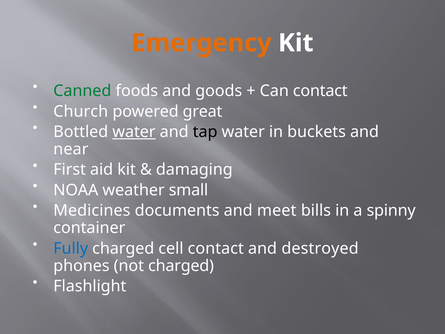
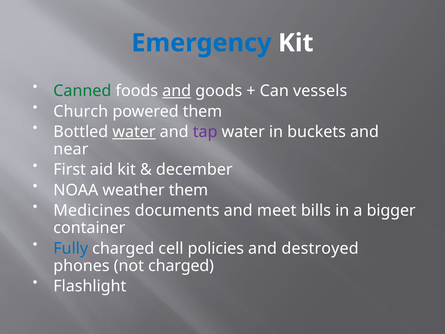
Emergency colour: orange -> blue
and at (177, 91) underline: none -> present
Can contact: contact -> vessels
powered great: great -> them
tap colour: black -> purple
damaging: damaging -> december
weather small: small -> them
spinny: spinny -> bigger
cell contact: contact -> policies
